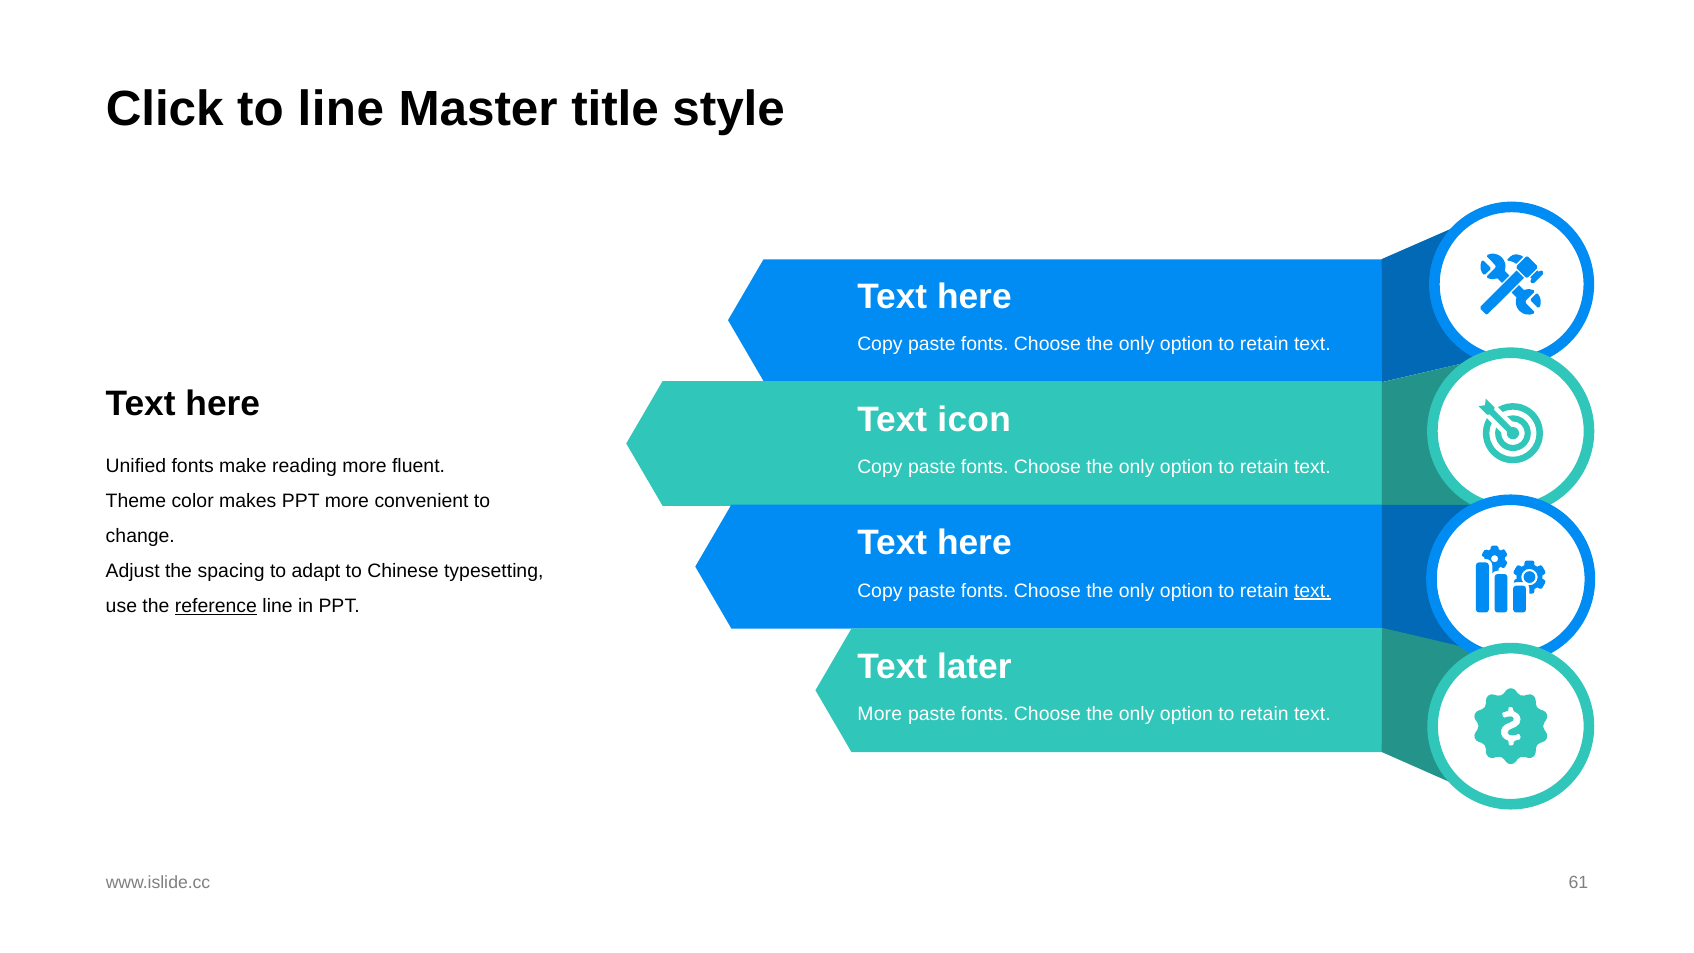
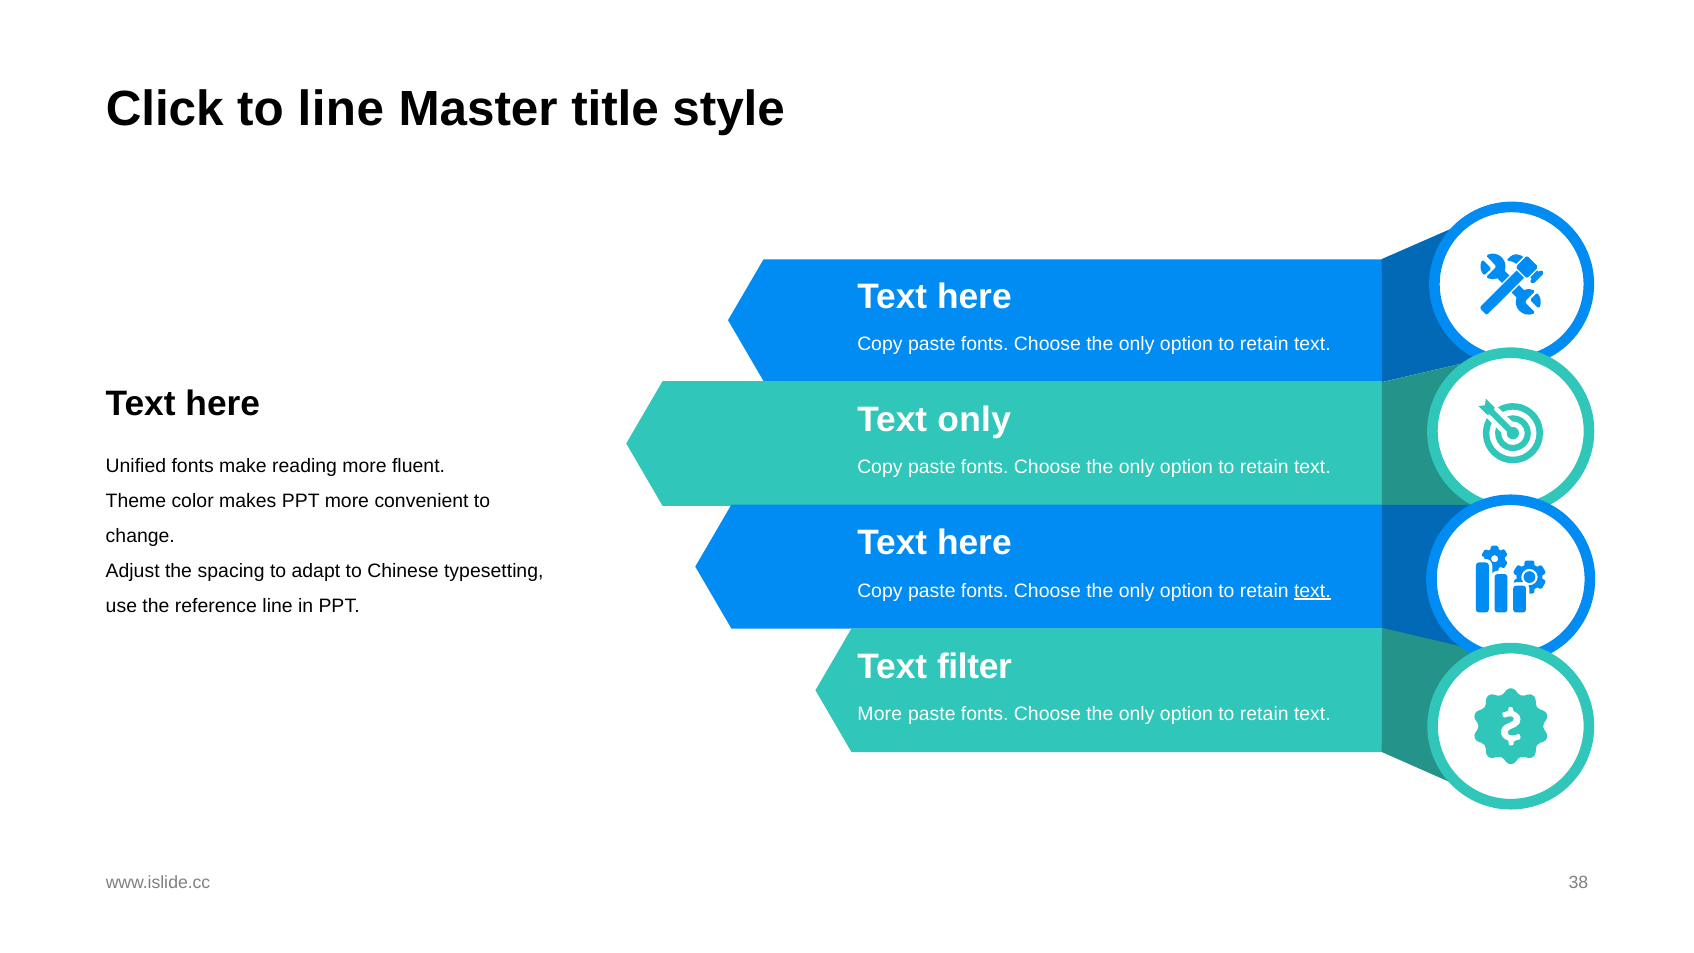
Text icon: icon -> only
reference underline: present -> none
later: later -> filter
61: 61 -> 38
